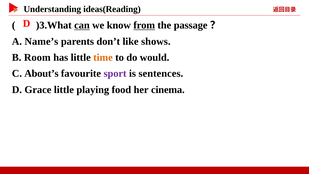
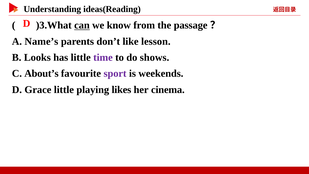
from underline: present -> none
shows: shows -> lesson
Room: Room -> Looks
time colour: orange -> purple
would: would -> shows
sentences: sentences -> weekends
food: food -> likes
